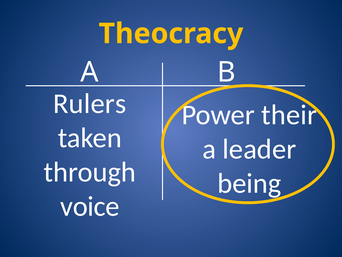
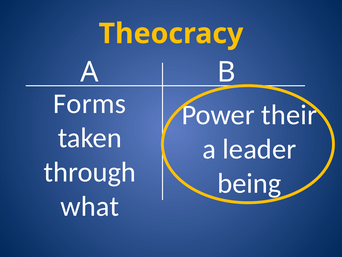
Rulers: Rulers -> Forms
voice: voice -> what
